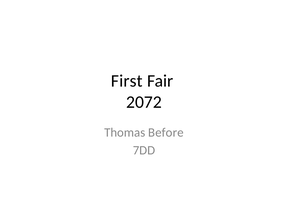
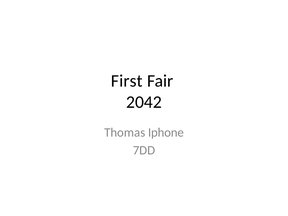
2072: 2072 -> 2042
Before: Before -> Iphone
